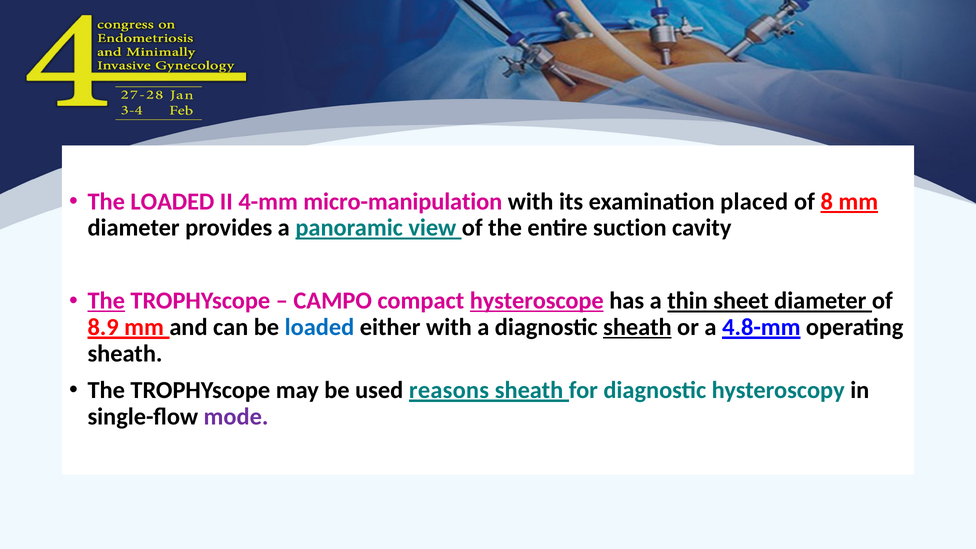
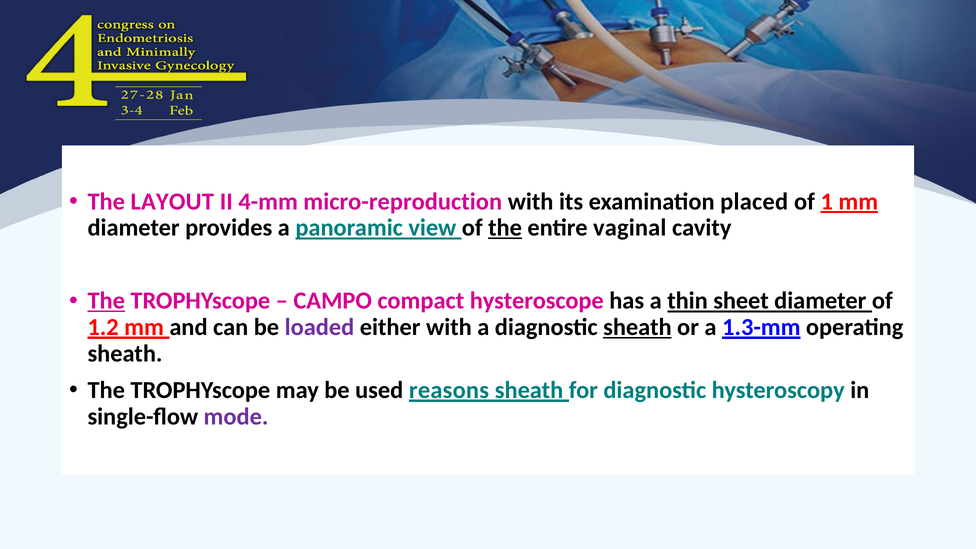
The LOADED: LOADED -> LAYOUT
micro-manipulation: micro-manipulation -> micro-reproduction
8: 8 -> 1
the at (505, 228) underline: none -> present
suction: suction -> vaginal
hysteroscope underline: present -> none
8.9: 8.9 -> 1.2
loaded at (319, 327) colour: blue -> purple
4.8-mm: 4.8-mm -> 1.3-mm
